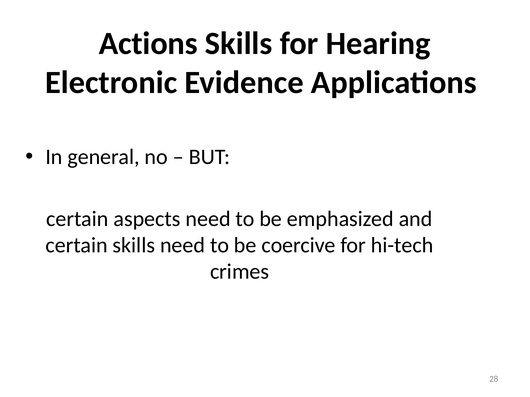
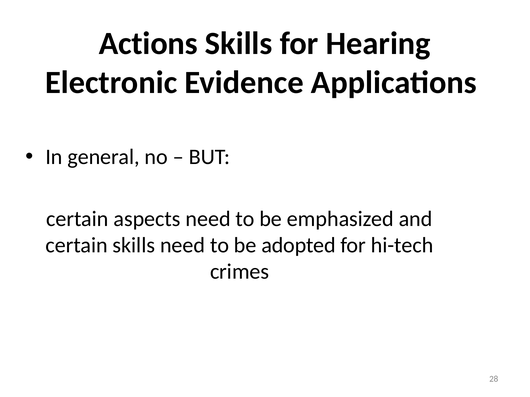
coercive: coercive -> adopted
